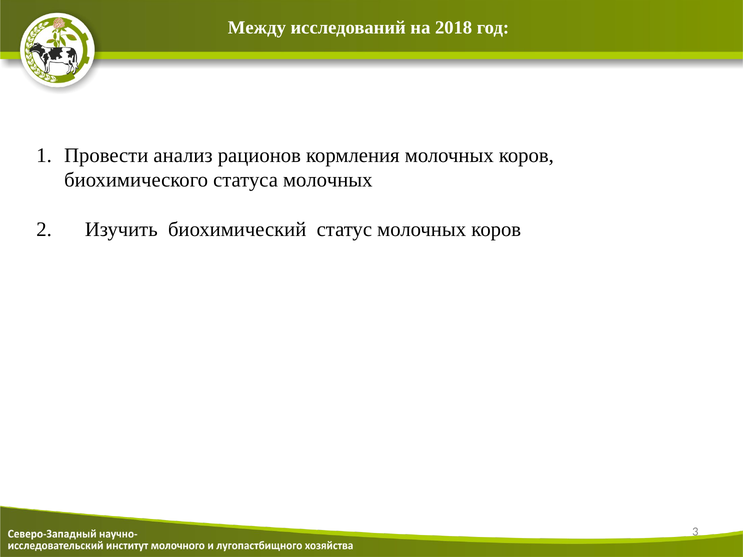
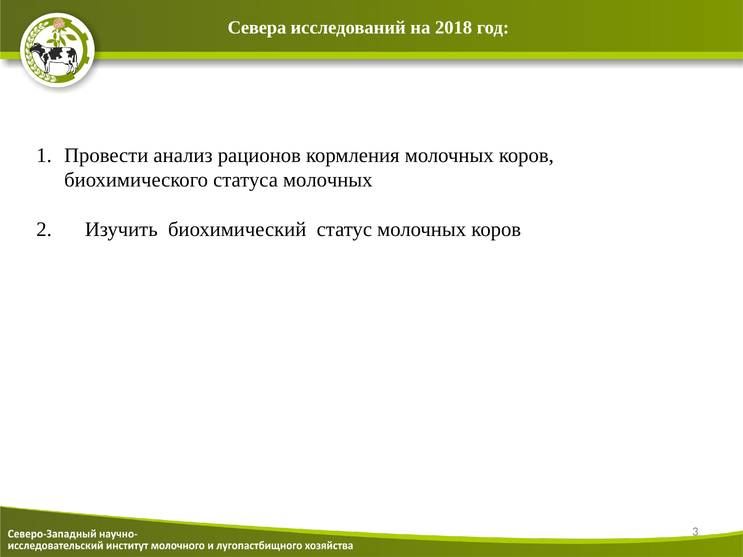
Между: Между -> Севера
